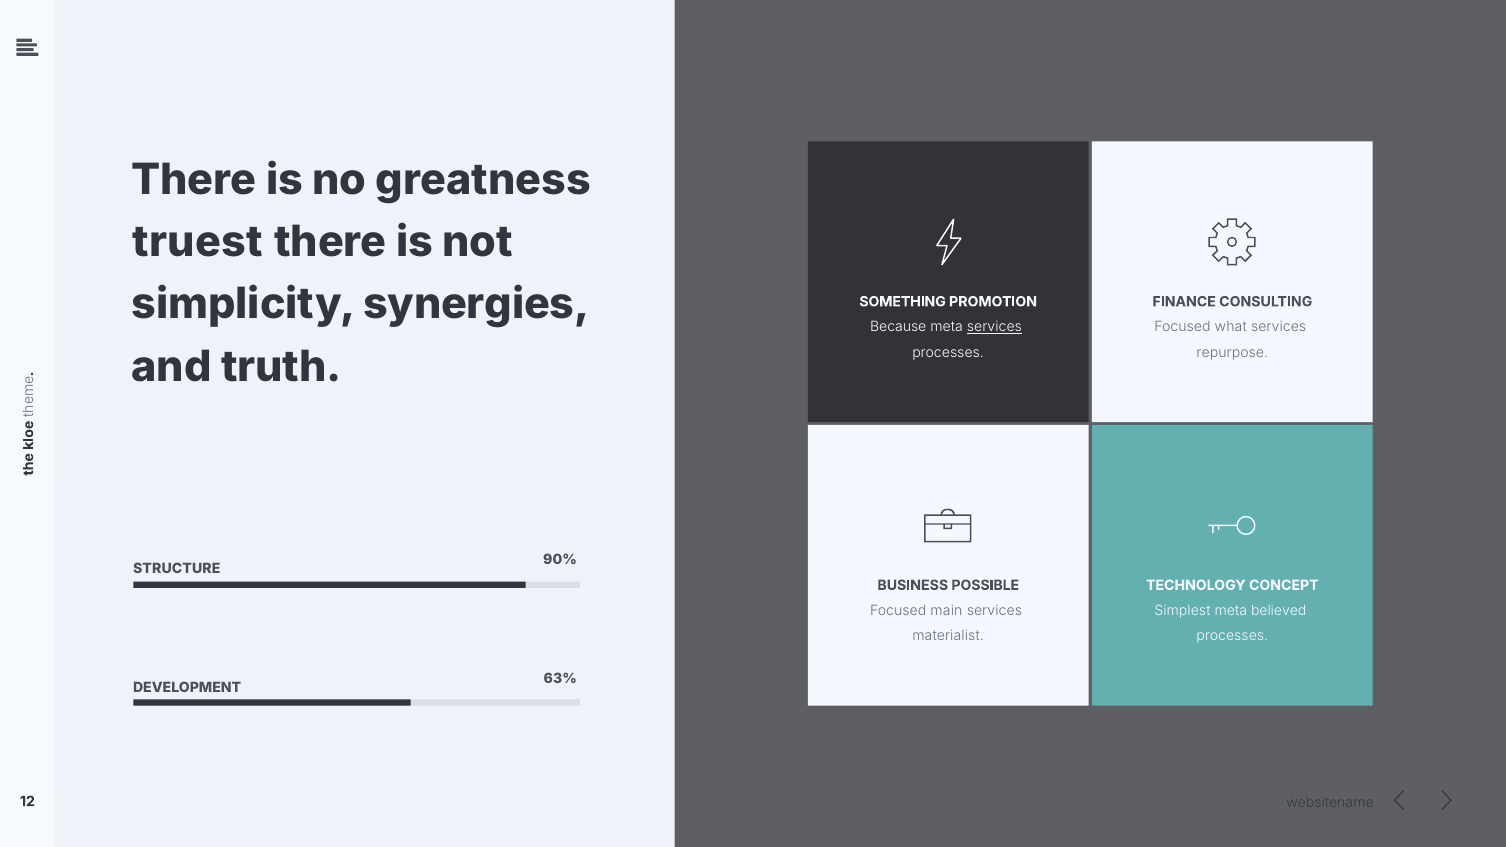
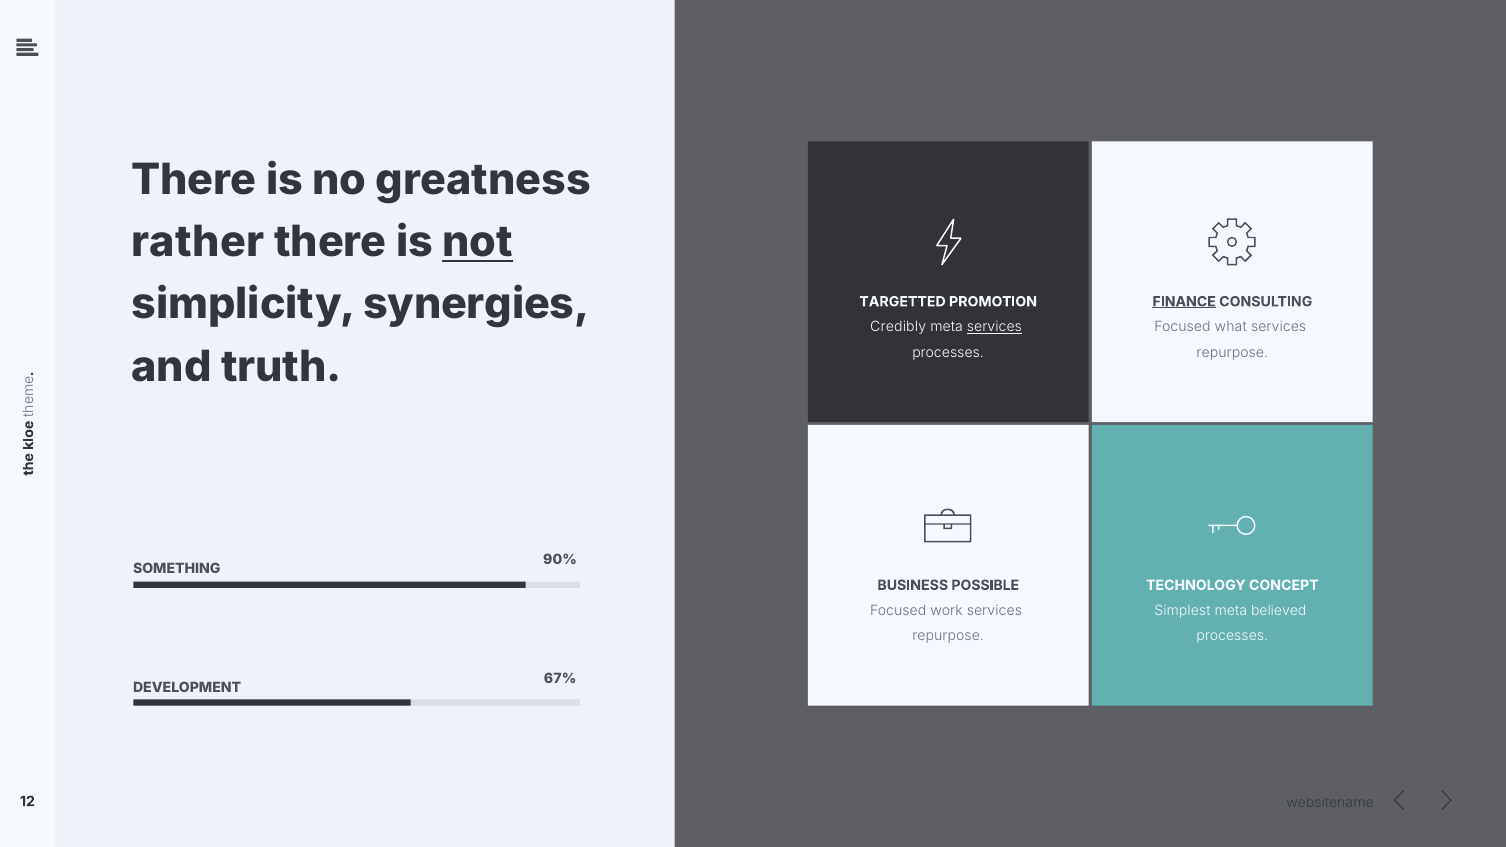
truest: truest -> rather
not underline: none -> present
SOMETHING: SOMETHING -> TARGETTED
FINANCE underline: none -> present
Because: Because -> Credibly
STRUCTURE: STRUCTURE -> SOMETHING
main: main -> work
materialist at (948, 636): materialist -> repurpose
63%: 63% -> 67%
